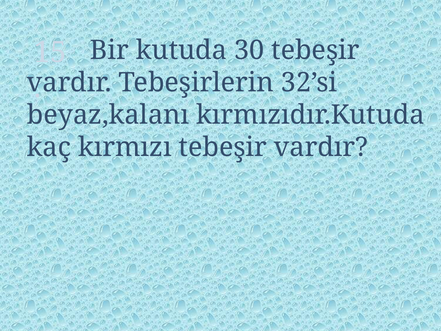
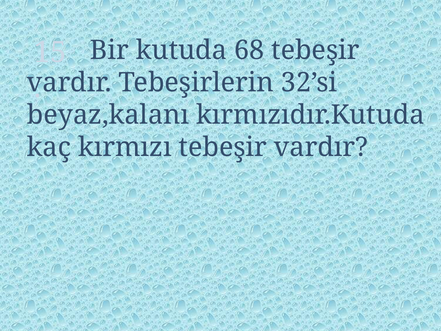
30: 30 -> 68
